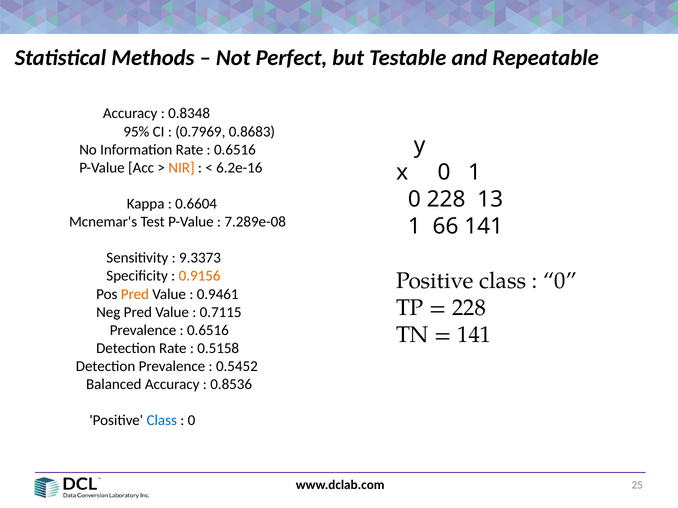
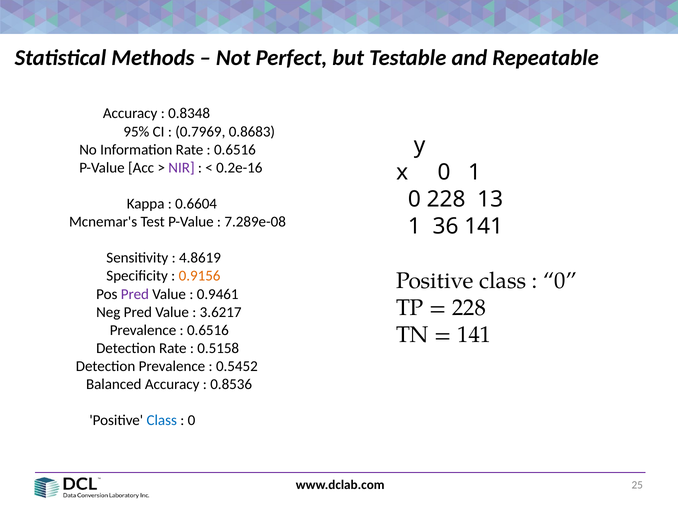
NIR colour: orange -> purple
6.2e-16: 6.2e-16 -> 0.2e-16
66: 66 -> 36
9.3373: 9.3373 -> 4.8619
Pred at (135, 294) colour: orange -> purple
0.7115: 0.7115 -> 3.6217
